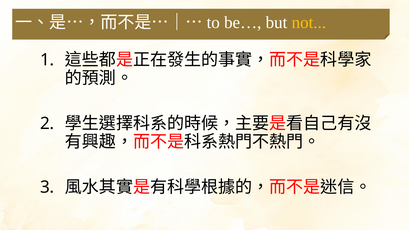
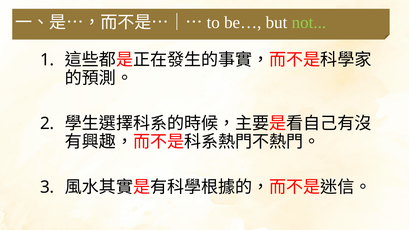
not colour: yellow -> light green
